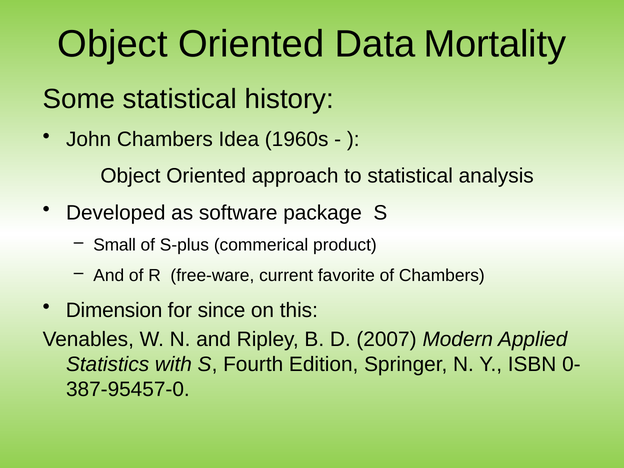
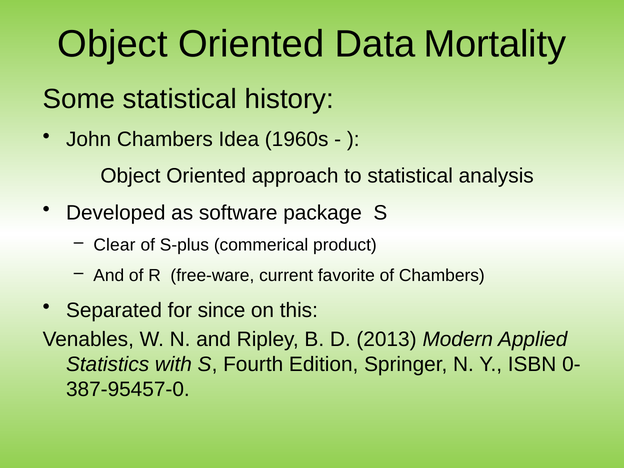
Small: Small -> Clear
Dimension: Dimension -> Separated
2007: 2007 -> 2013
